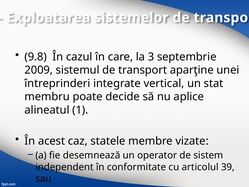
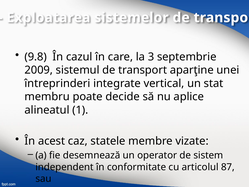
39: 39 -> 87
